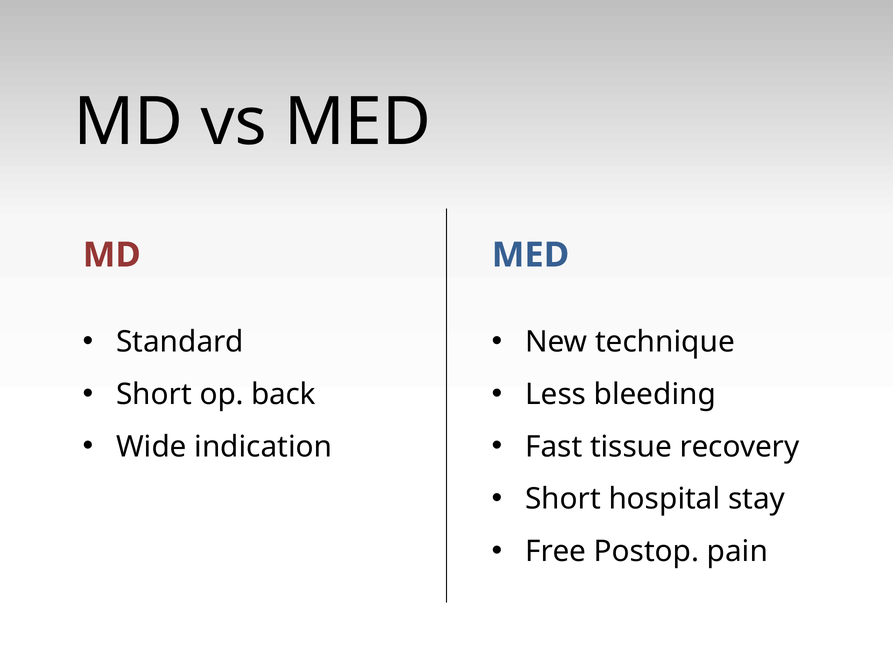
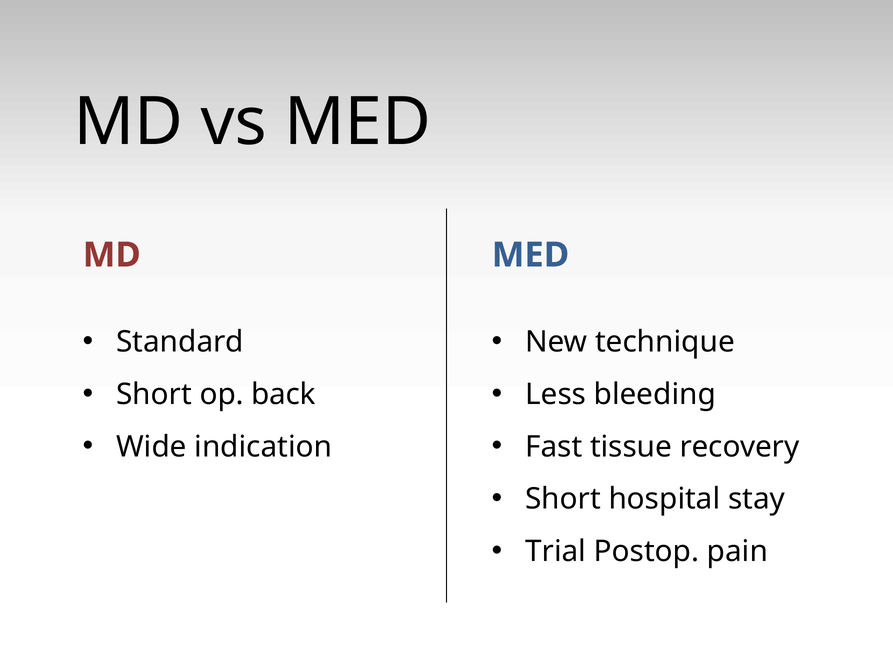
Free: Free -> Trial
